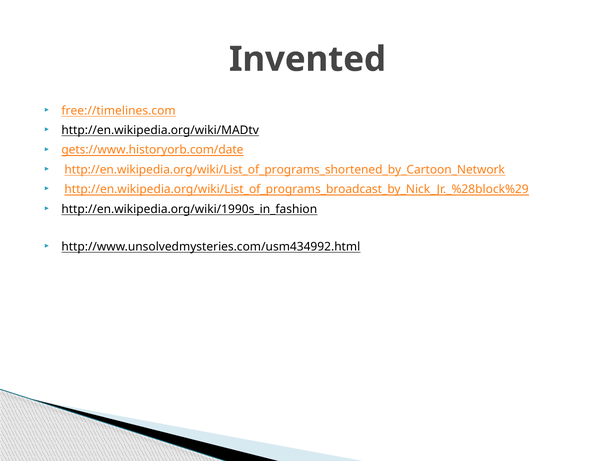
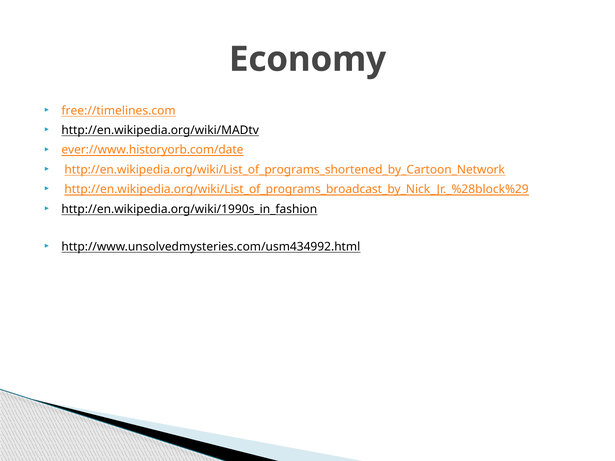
Invented: Invented -> Economy
gets://www.historyorb.com/date: gets://www.historyorb.com/date -> ever://www.historyorb.com/date
